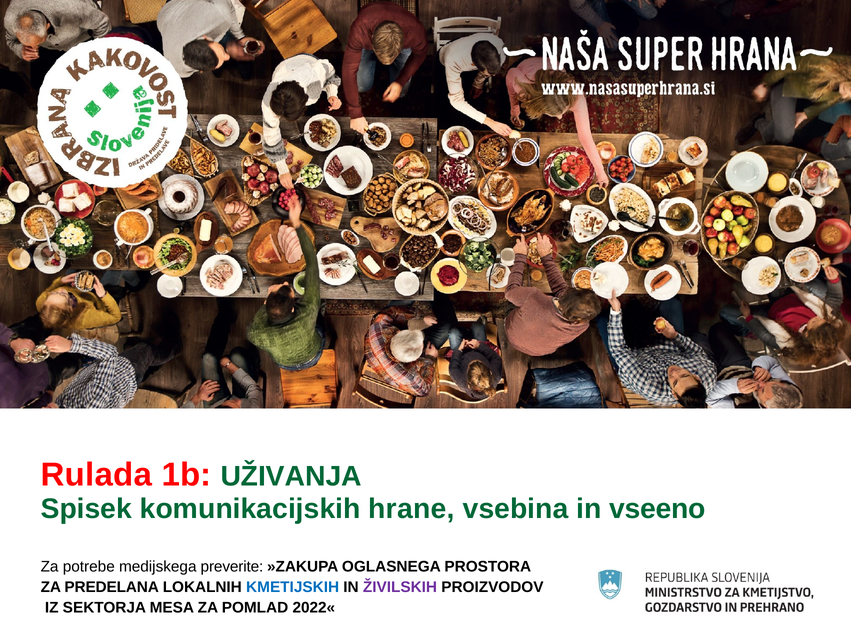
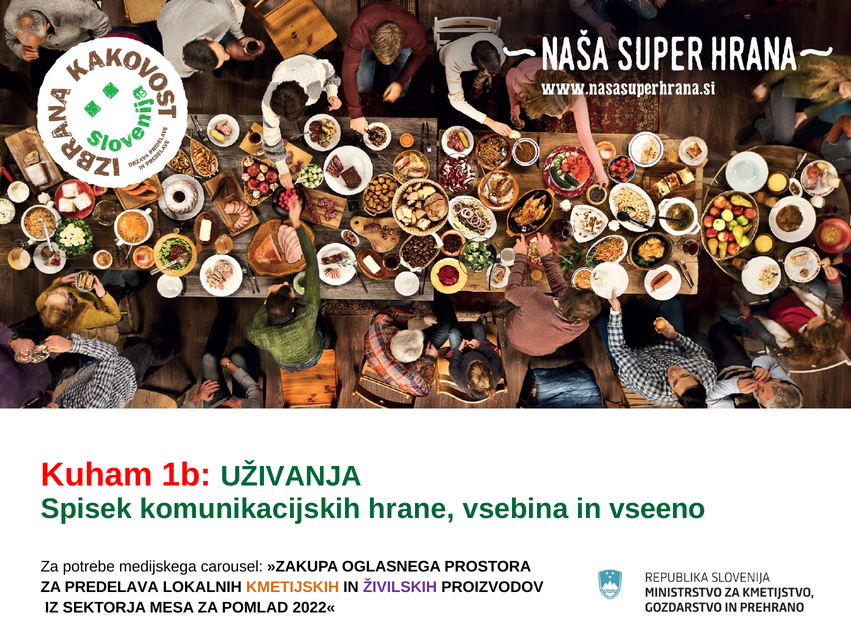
Rulada: Rulada -> Kuham
preverite: preverite -> carousel
PREDELANA: PREDELANA -> PREDELAVA
KMETIJSKIH colour: blue -> orange
